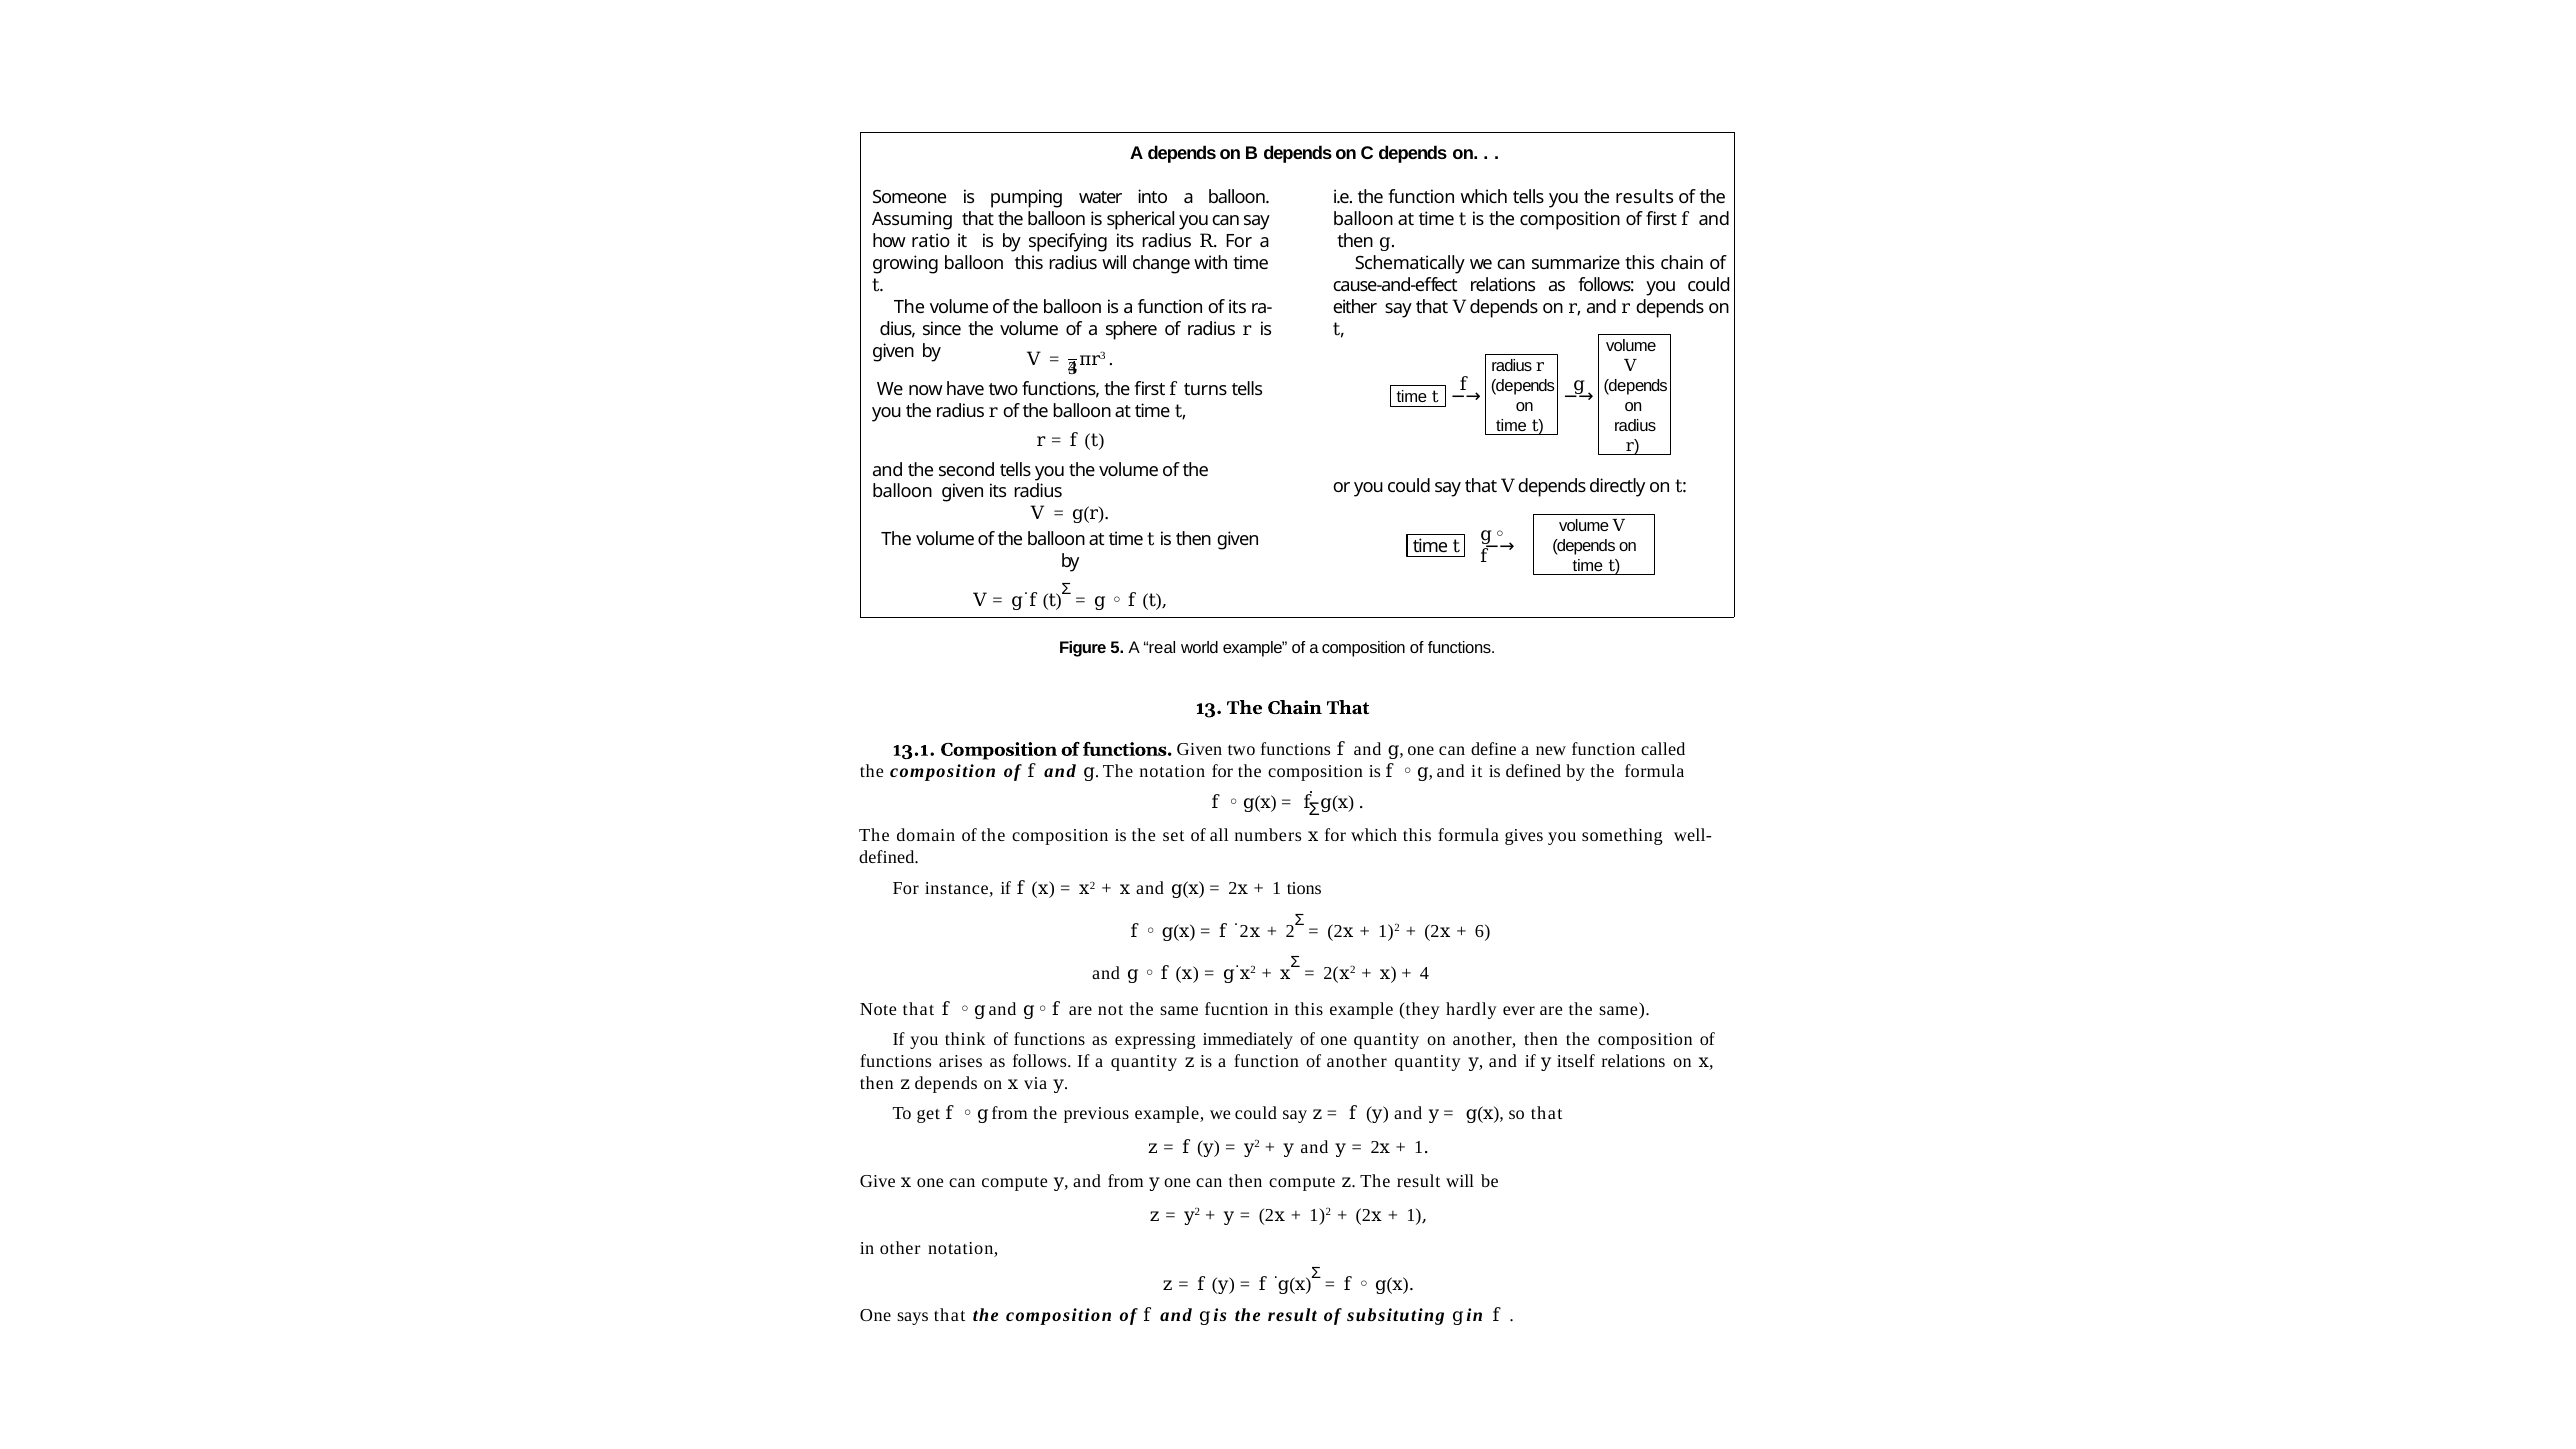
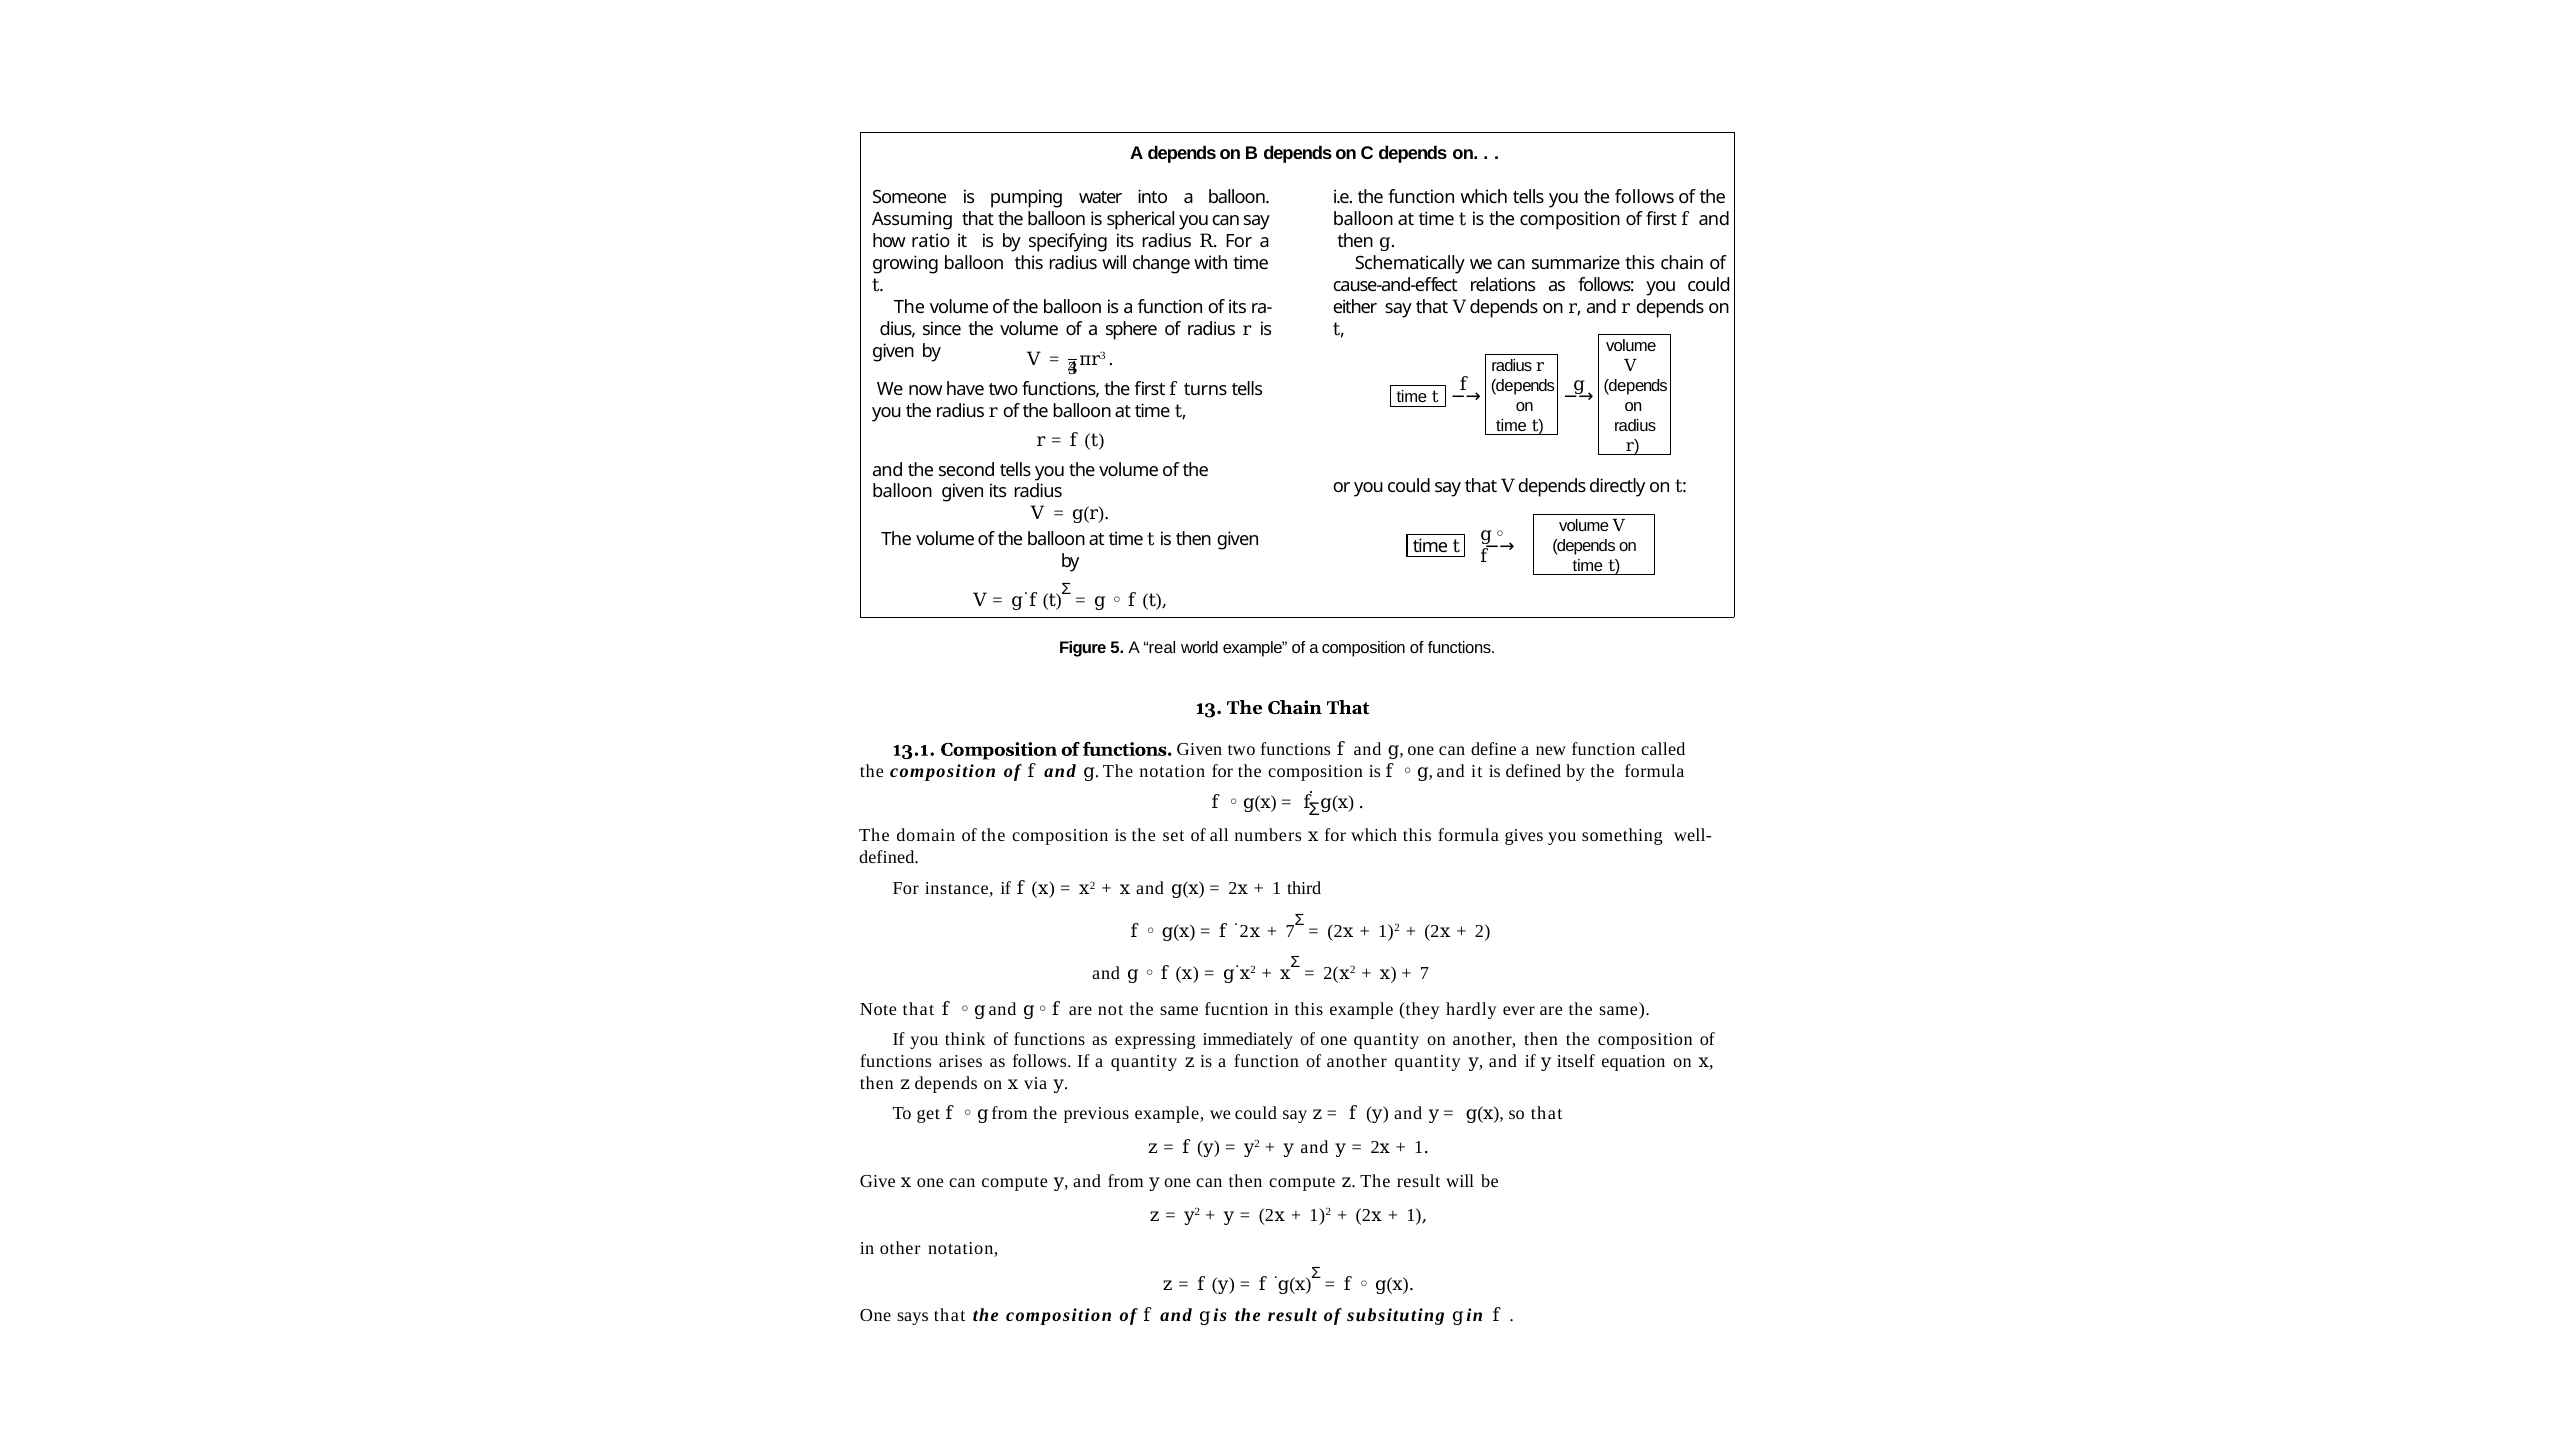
the results: results -> follows
tions: tions -> third
2 at (1290, 932): 2 -> 7
6: 6 -> 2
4 at (1424, 974): 4 -> 7
itself relations: relations -> equation
